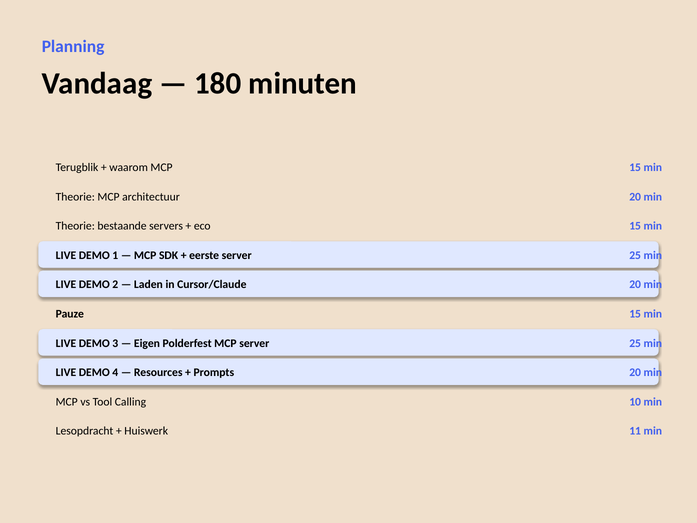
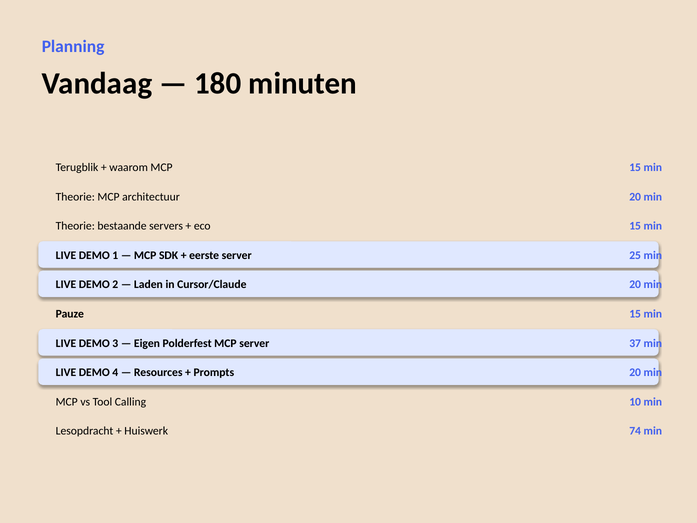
MCP server 25: 25 -> 37
11: 11 -> 74
